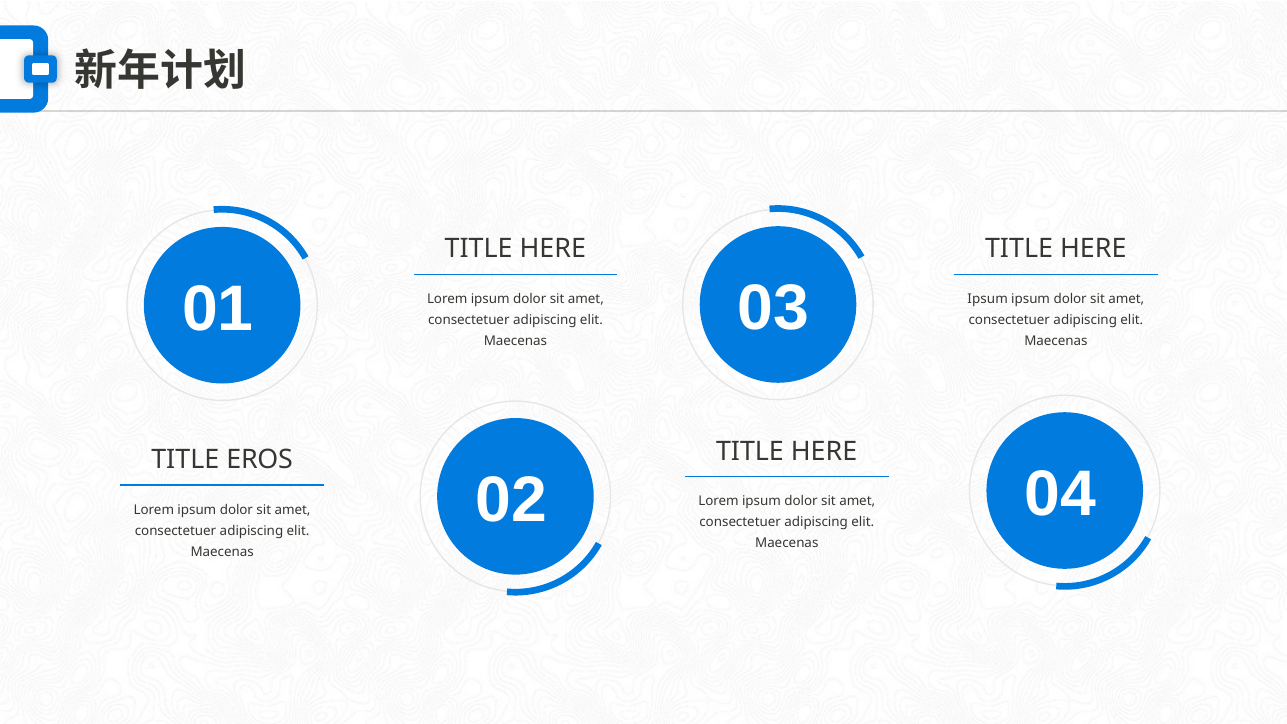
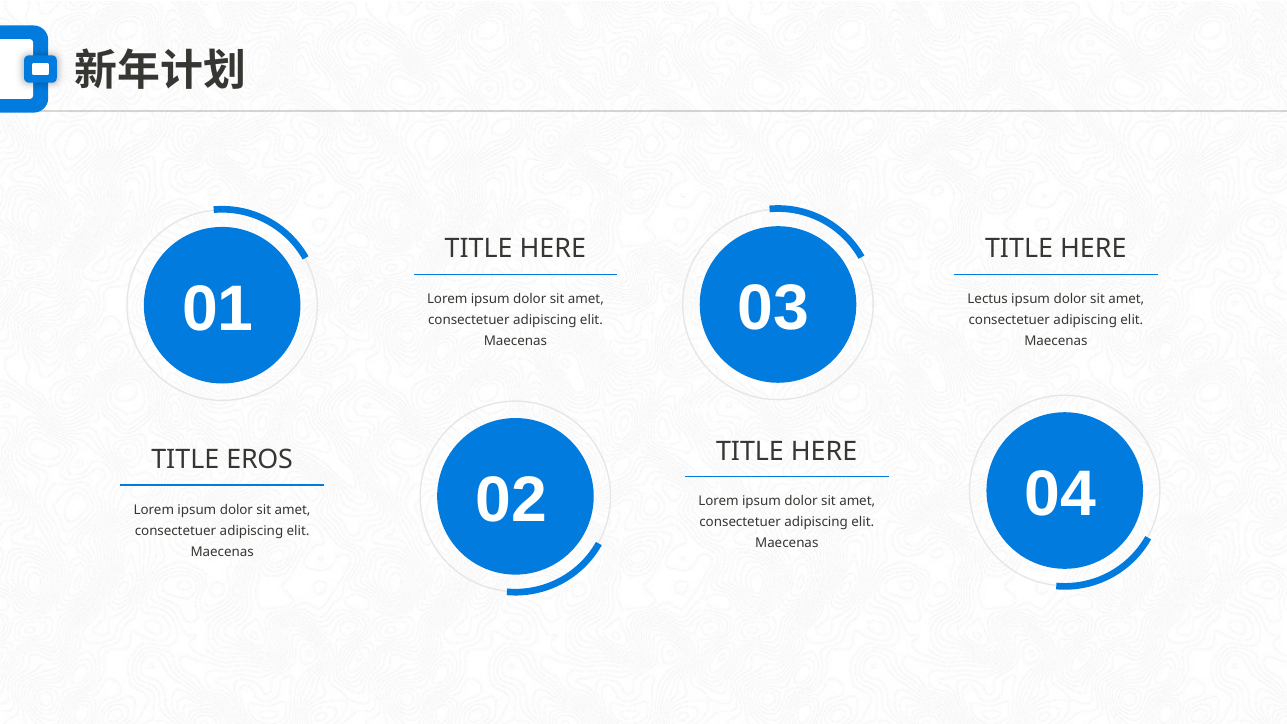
Ipsum at (988, 299): Ipsum -> Lectus
